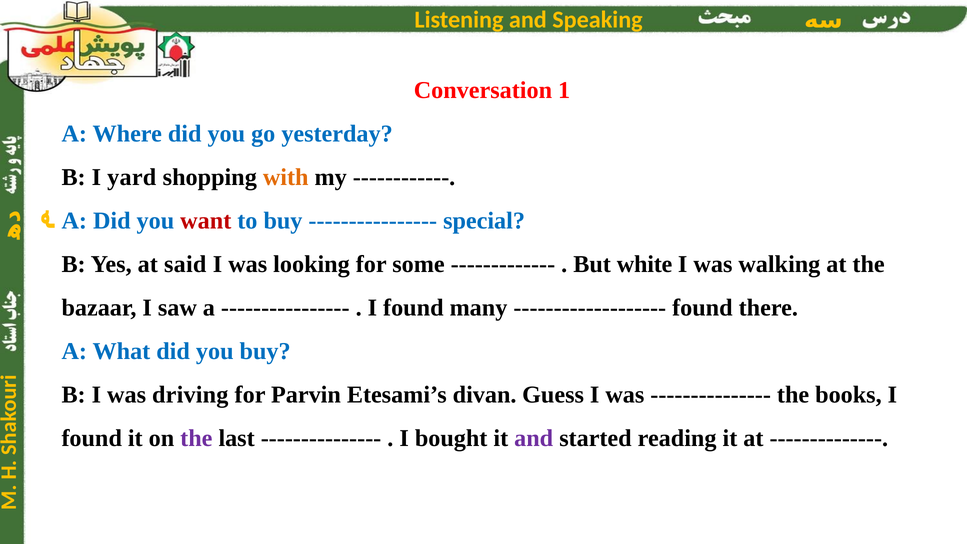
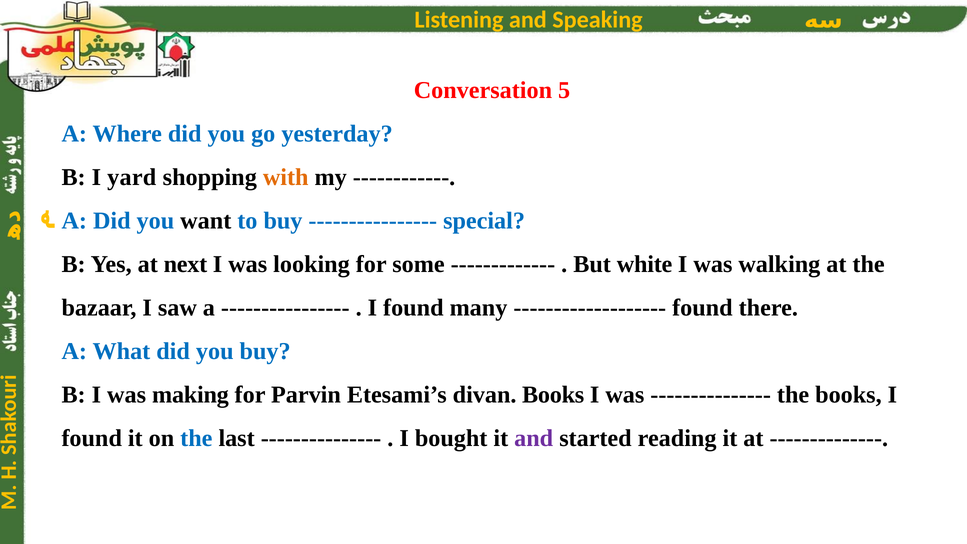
1: 1 -> 5
want colour: red -> black
said: said -> next
driving: driving -> making
divan Guess: Guess -> Books
the at (196, 438) colour: purple -> blue
